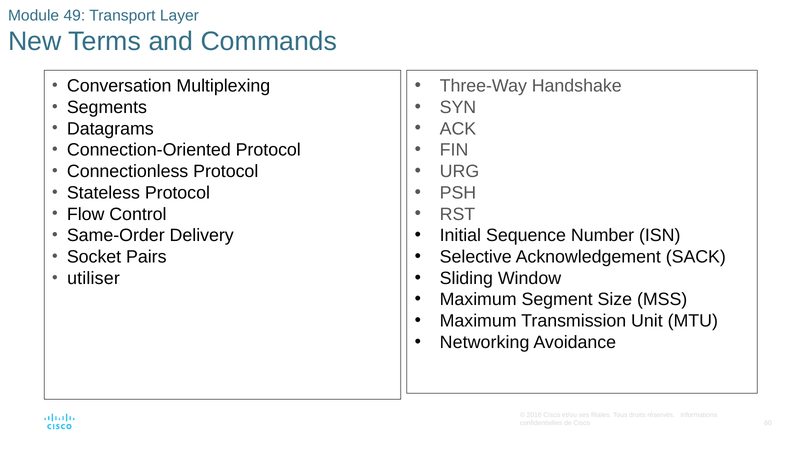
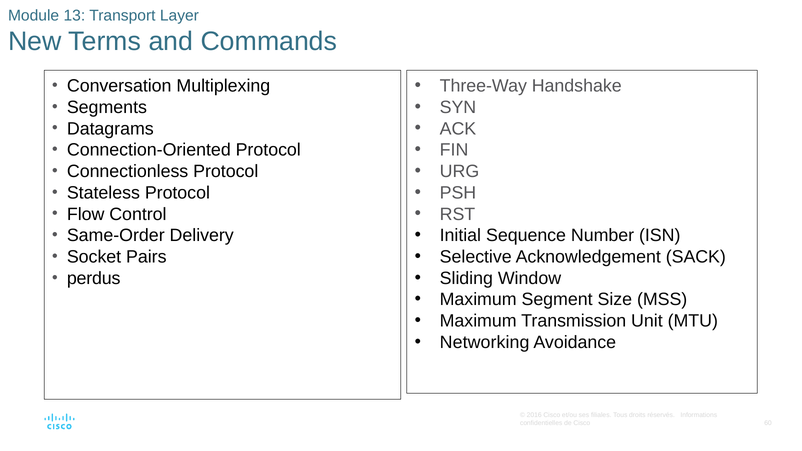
49: 49 -> 13
utiliser: utiliser -> perdus
